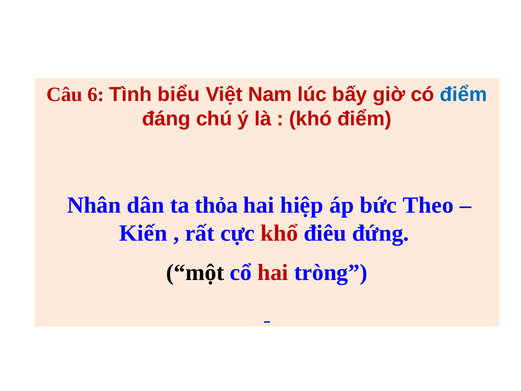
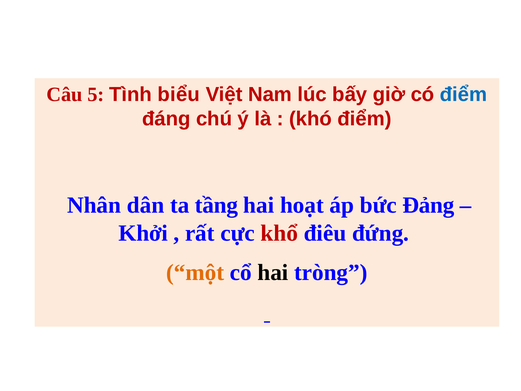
6: 6 -> 5
thỏa: thỏa -> tầng
hiệp: hiệp -> hoạt
Theo: Theo -> Đảng
Kiến: Kiến -> Khởi
một colour: black -> orange
hai at (273, 272) colour: red -> black
